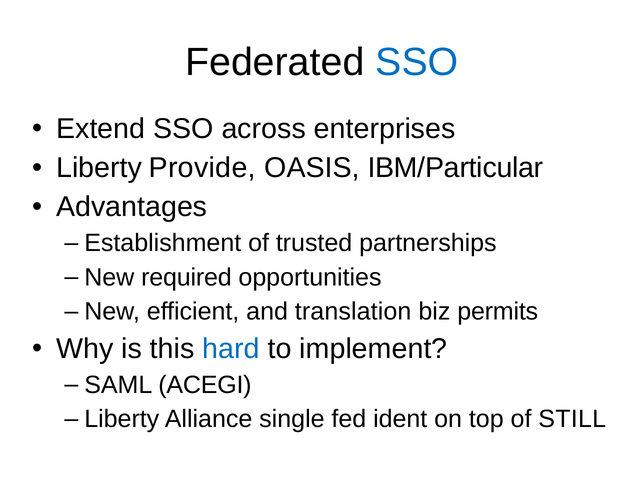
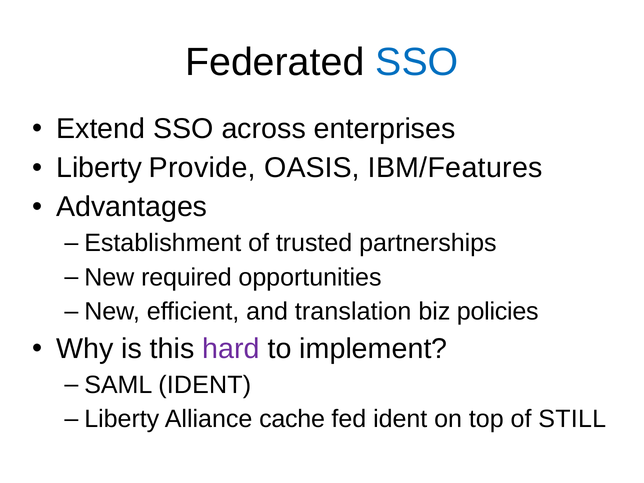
IBM/Particular: IBM/Particular -> IBM/Features
permits: permits -> policies
hard colour: blue -> purple
SAML ACEGI: ACEGI -> IDENT
single: single -> cache
